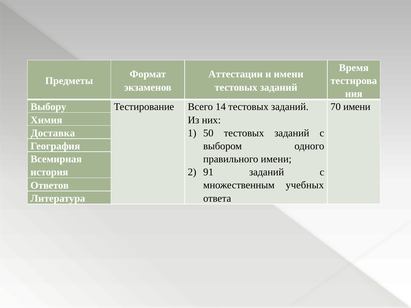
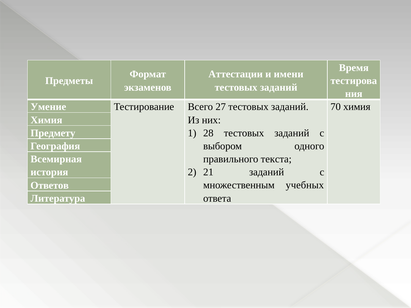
Выбору: Выбору -> Умение
14: 14 -> 27
70 имени: имени -> химия
50: 50 -> 28
Доставка: Доставка -> Предмету
правильного имени: имени -> текста
91: 91 -> 21
